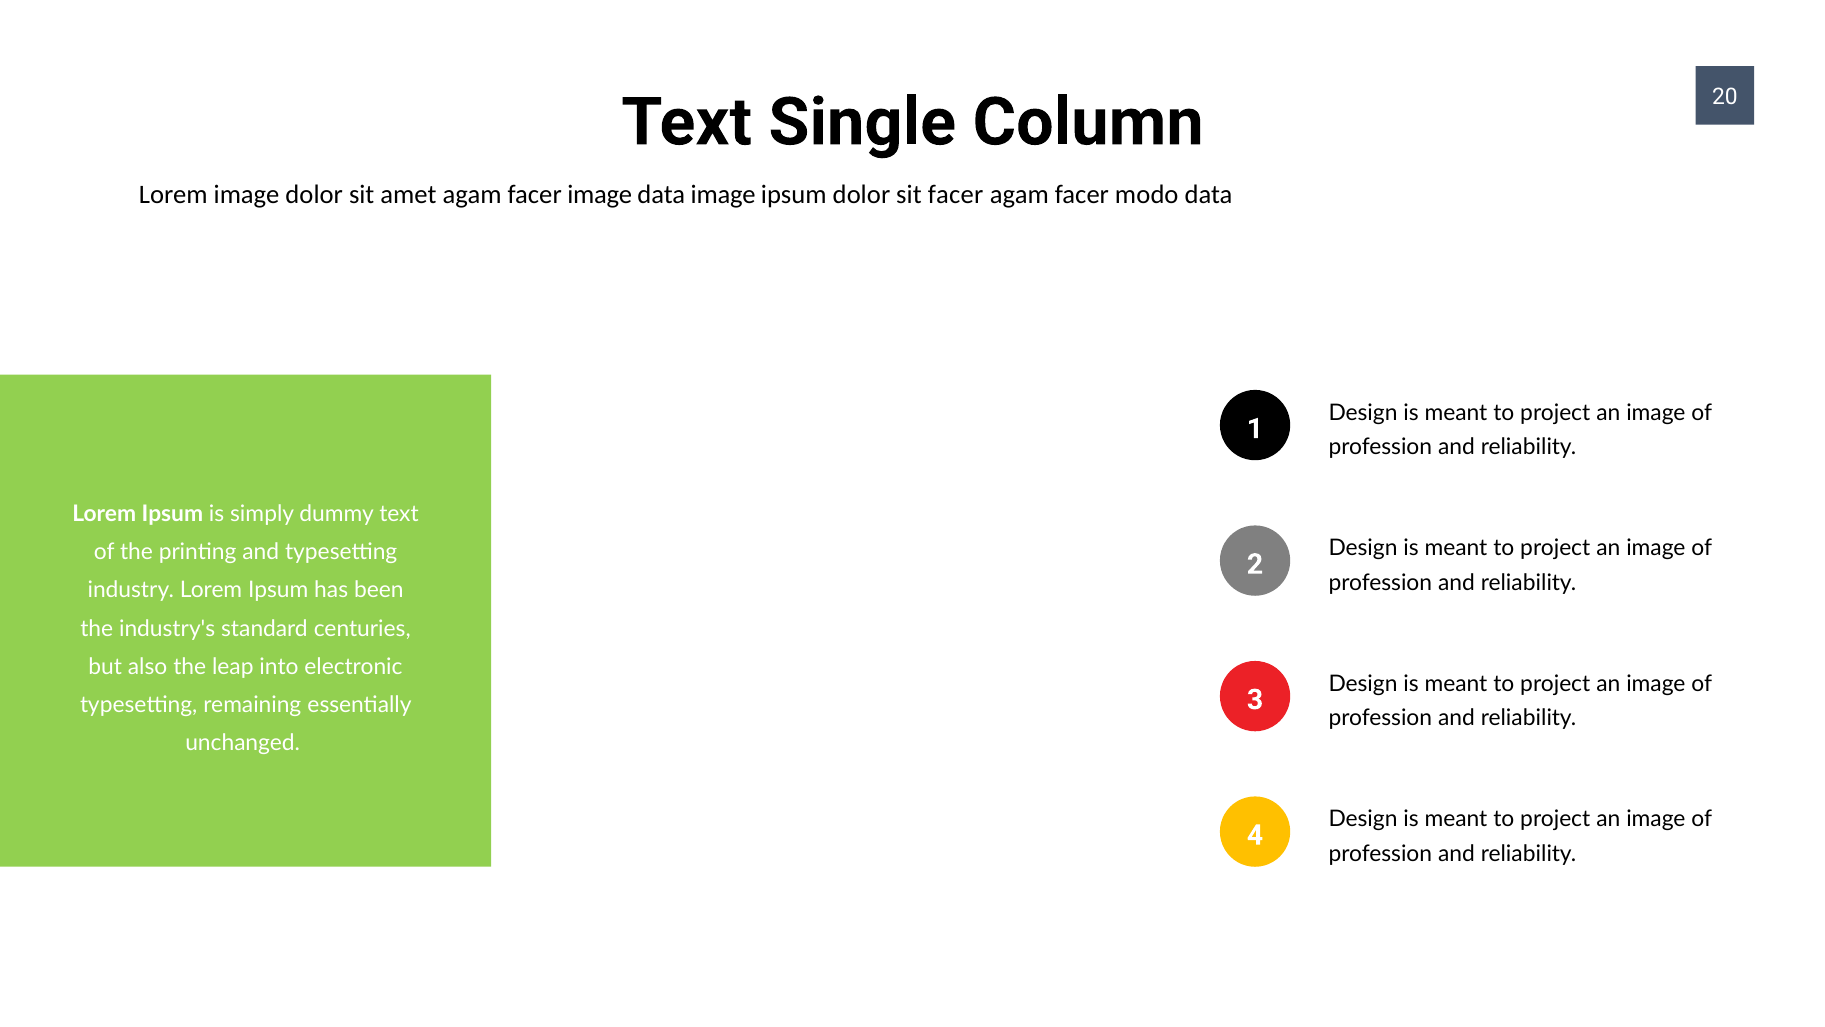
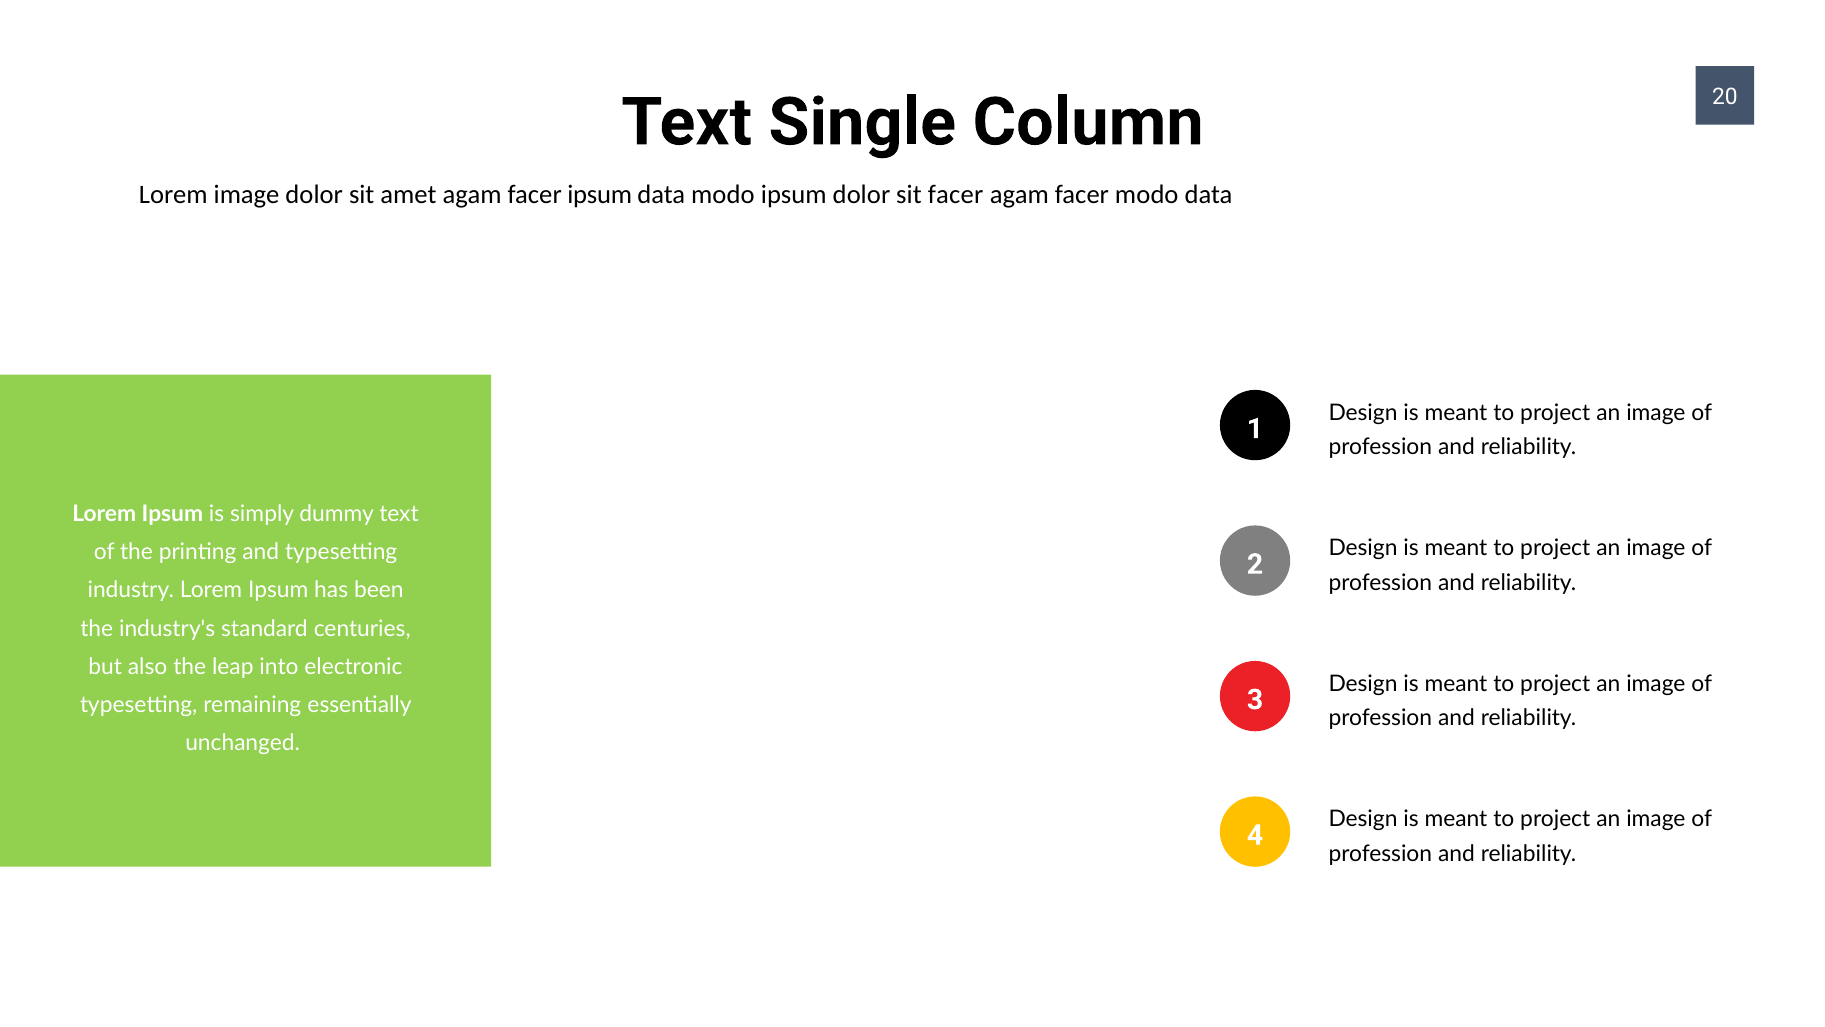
facer image: image -> ipsum
data image: image -> modo
